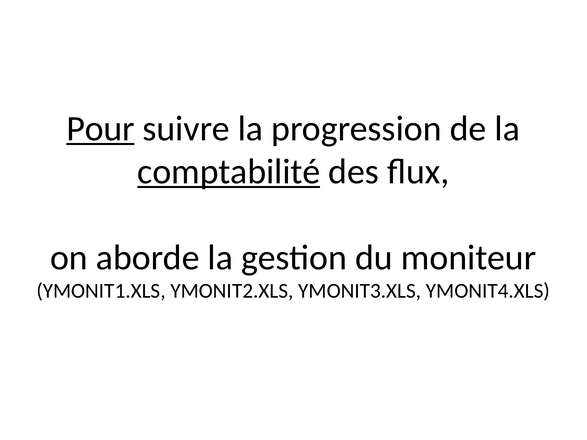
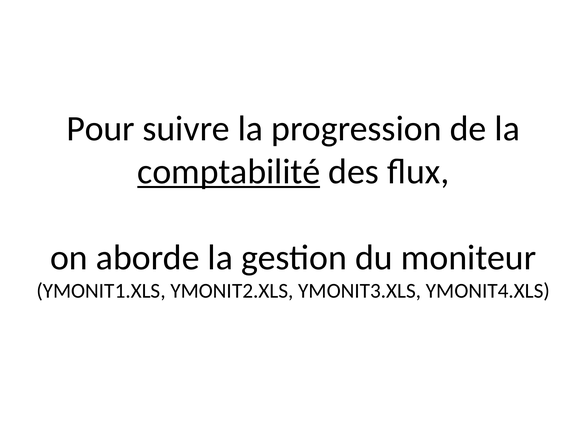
Pour underline: present -> none
